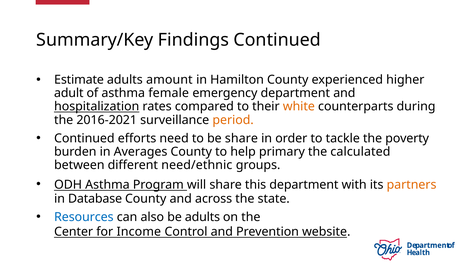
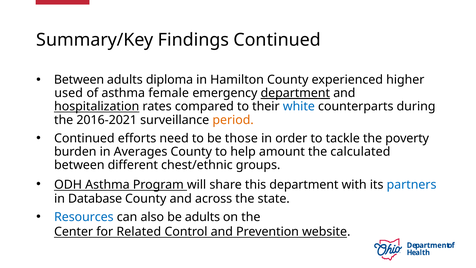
Estimate at (79, 80): Estimate -> Between
amount: amount -> diploma
adult: adult -> used
department at (295, 93) underline: none -> present
white colour: orange -> blue
be share: share -> those
primary: primary -> amount
need/ethnic: need/ethnic -> chest/ethnic
partners colour: orange -> blue
Income: Income -> Related
